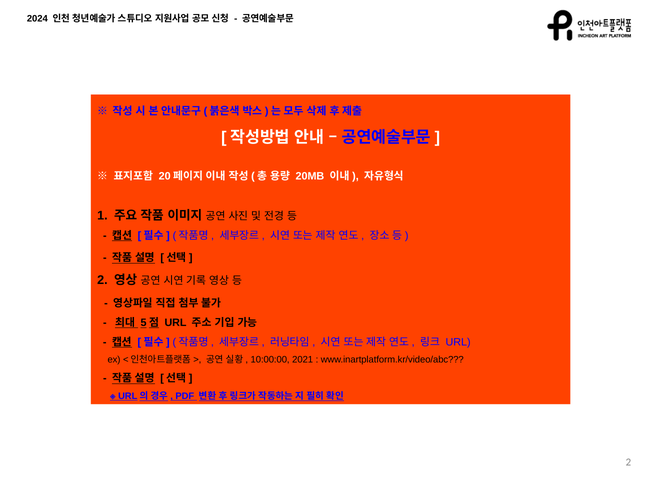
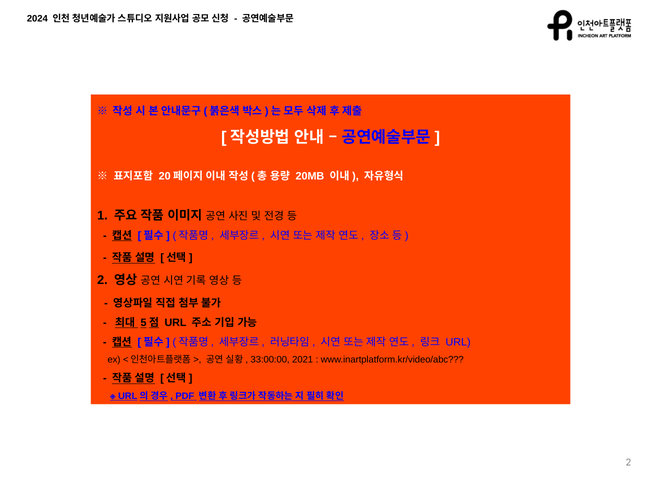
10:00:00: 10:00:00 -> 33:00:00
